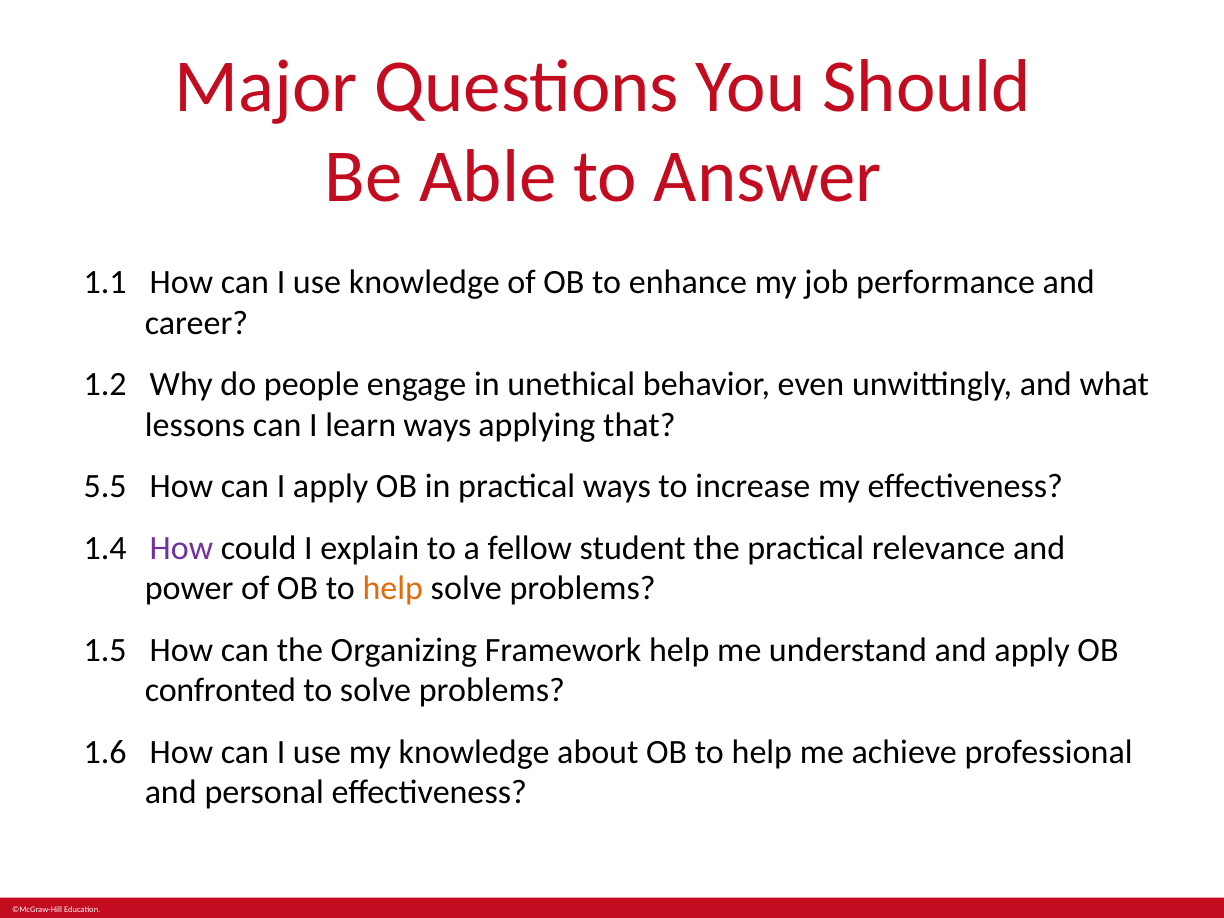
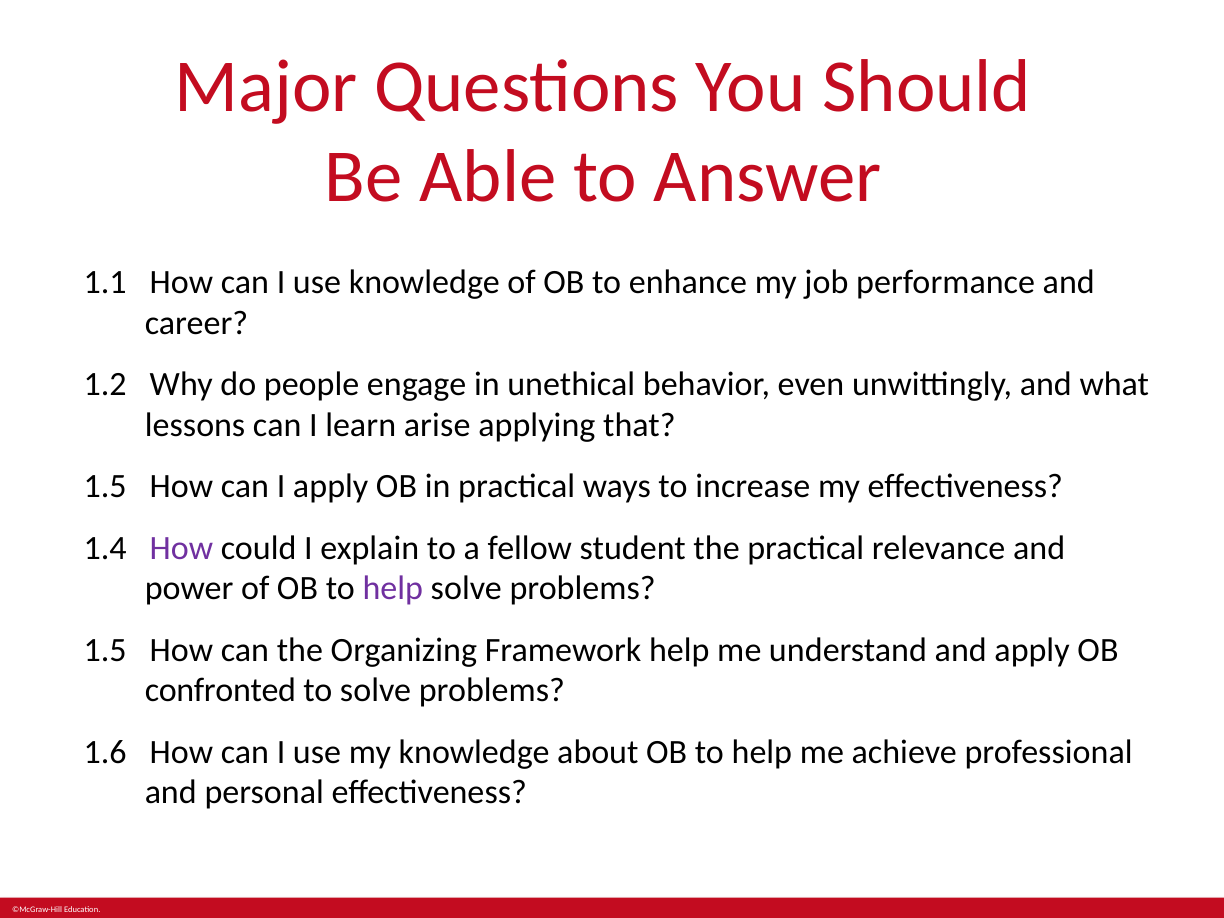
learn ways: ways -> arise
5.5 at (105, 487): 5.5 -> 1.5
help at (393, 589) colour: orange -> purple
